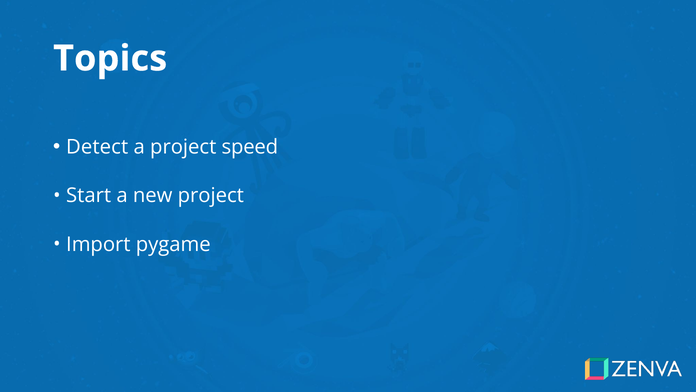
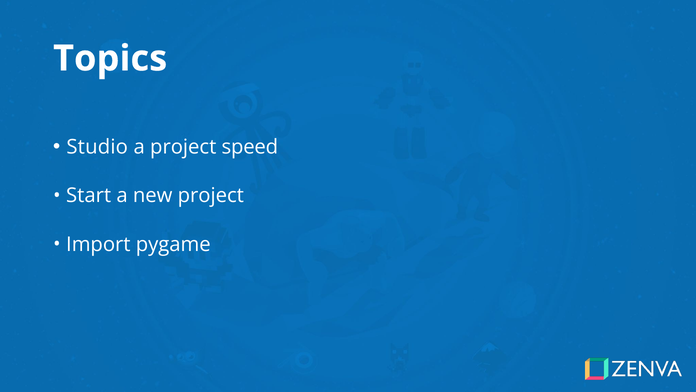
Detect: Detect -> Studio
